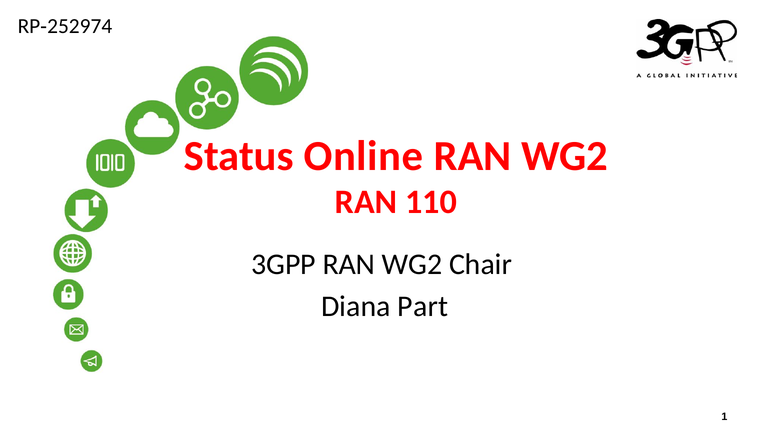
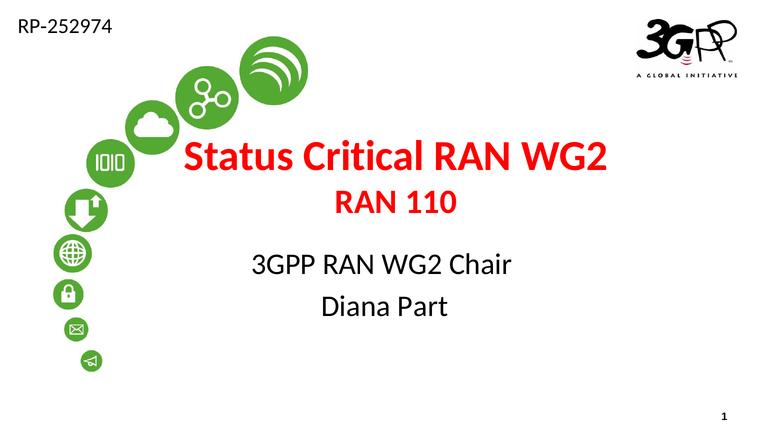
Online: Online -> Critical
